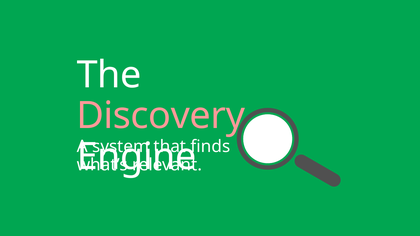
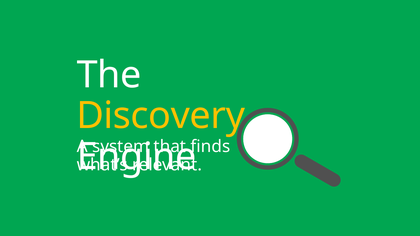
Discovery colour: pink -> yellow
